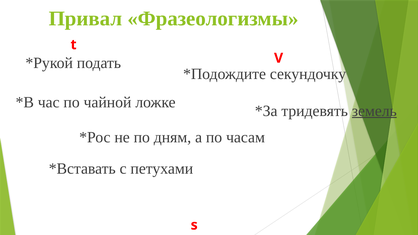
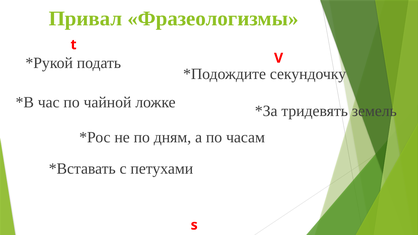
земель underline: present -> none
